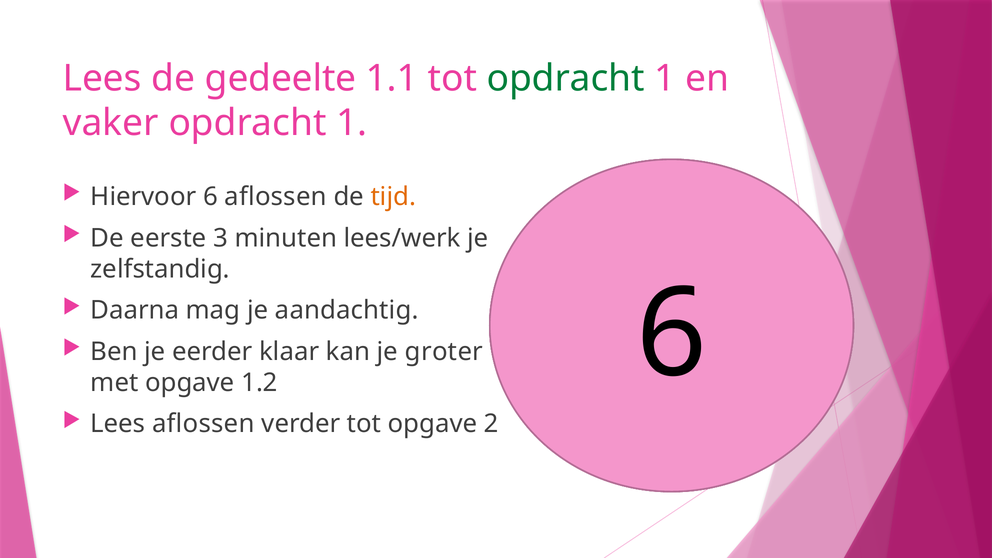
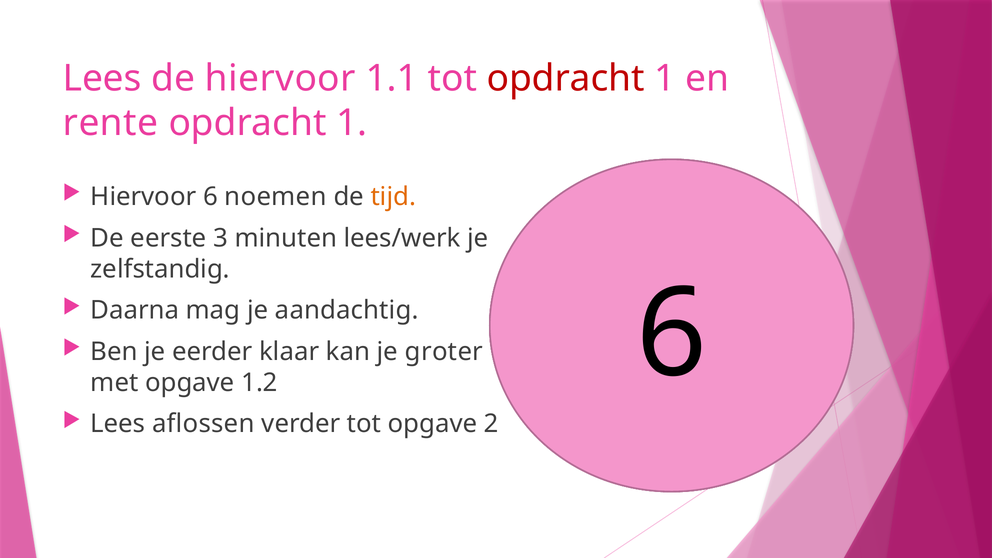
de gedeelte: gedeelte -> hiervoor
opdracht at (566, 78) colour: green -> red
vaker: vaker -> rente
6 aflossen: aflossen -> noemen
